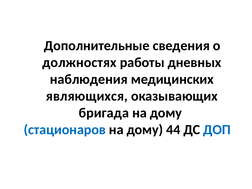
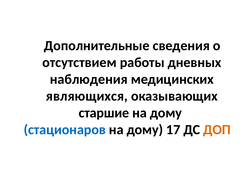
должностях: должностях -> отсутствием
бригада: бригада -> старшие
44: 44 -> 17
ДОП colour: blue -> orange
